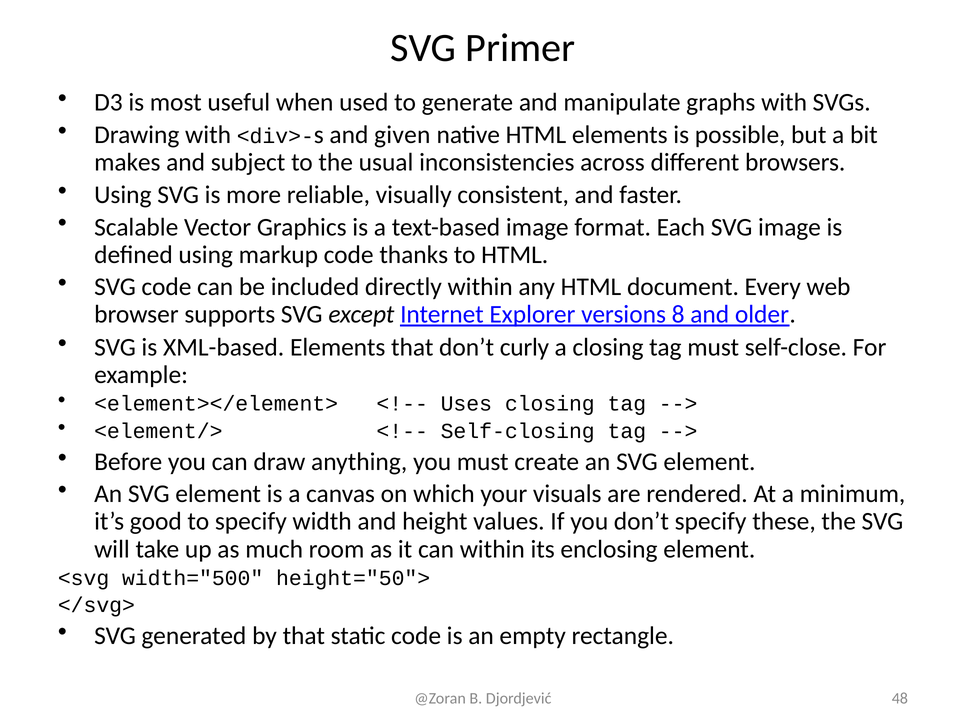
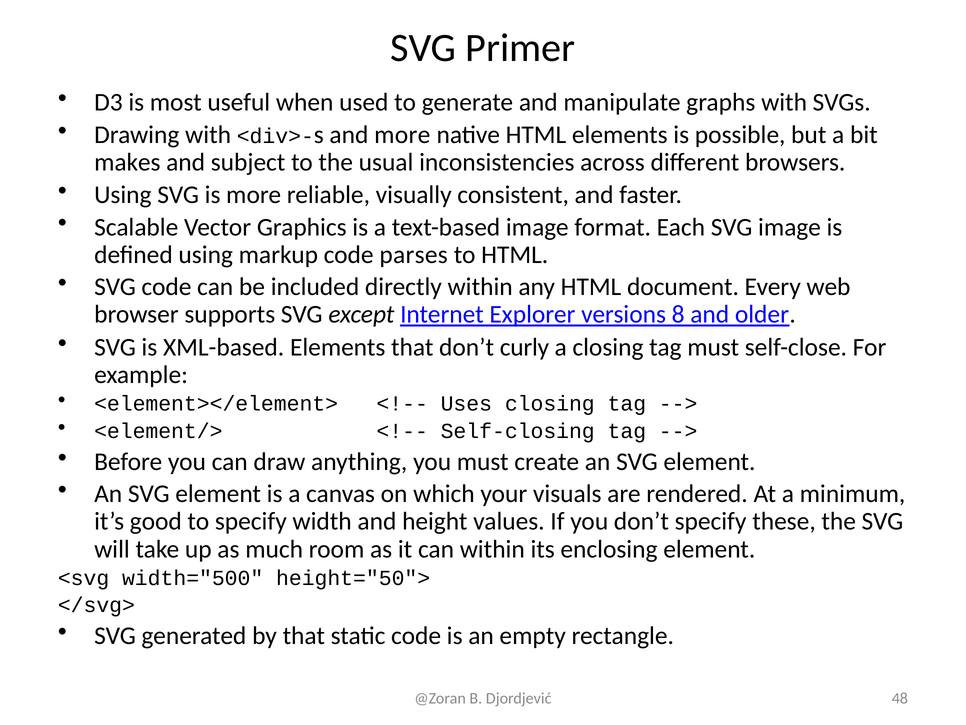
and given: given -> more
thanks: thanks -> parses
